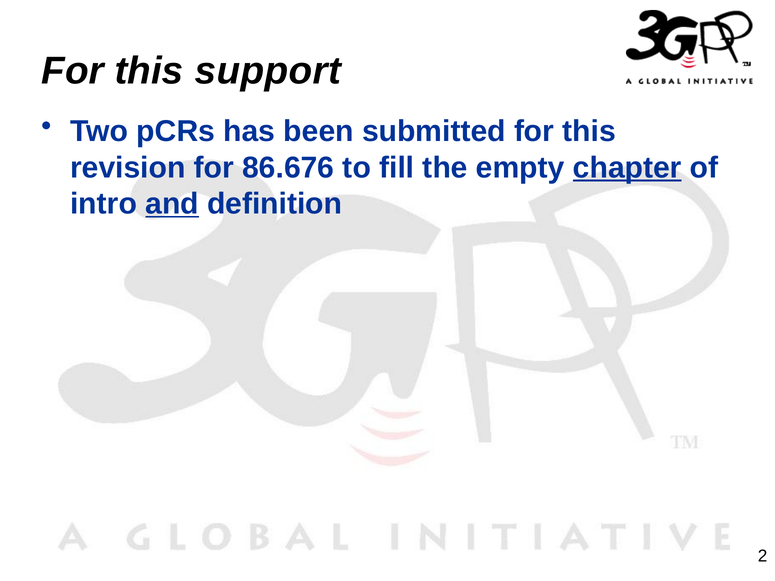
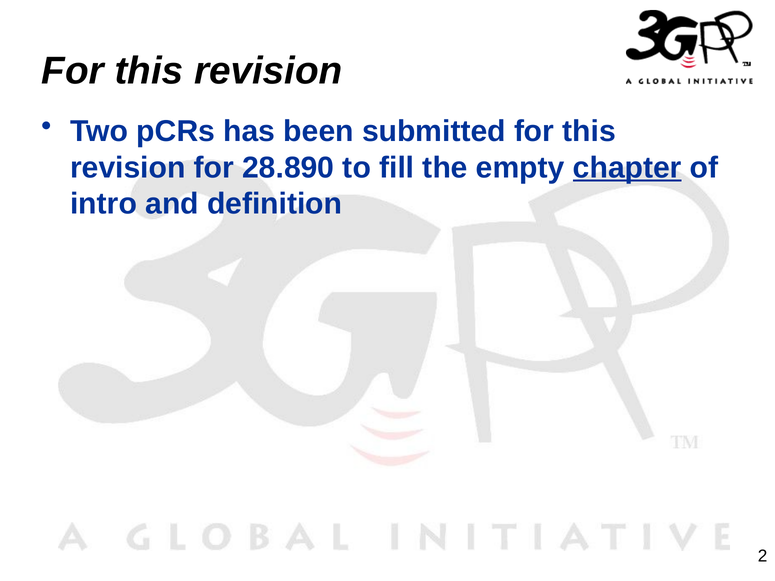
support at (268, 71): support -> revision
86.676: 86.676 -> 28.890
and underline: present -> none
